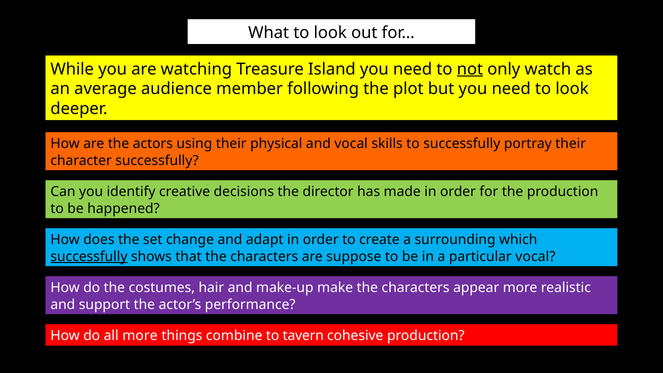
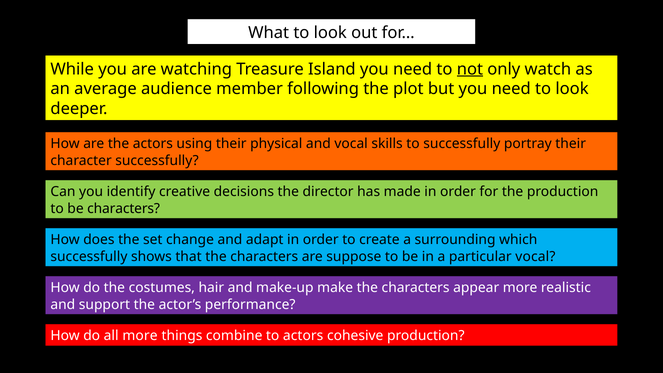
be happened: happened -> characters
successfully at (89, 256) underline: present -> none
to tavern: tavern -> actors
